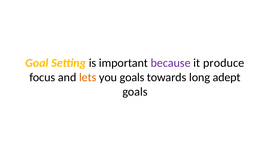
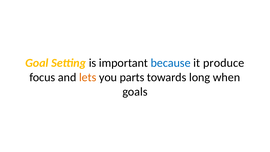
because colour: purple -> blue
you goals: goals -> parts
adept: adept -> when
